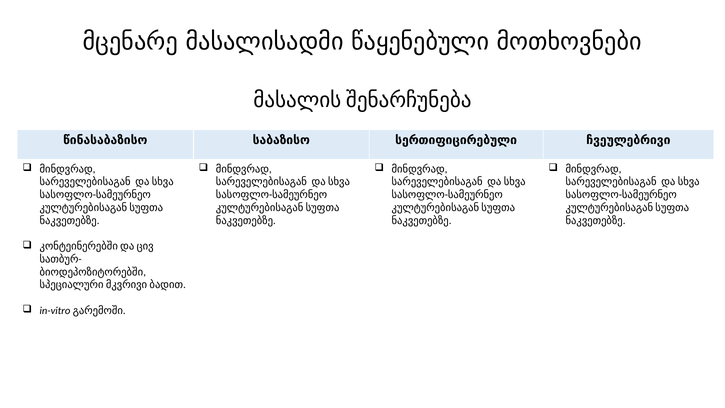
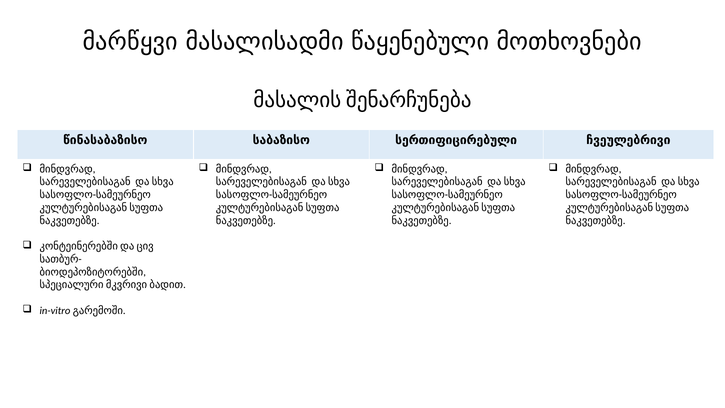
მცენარე: მცენარე -> მარწყვი
